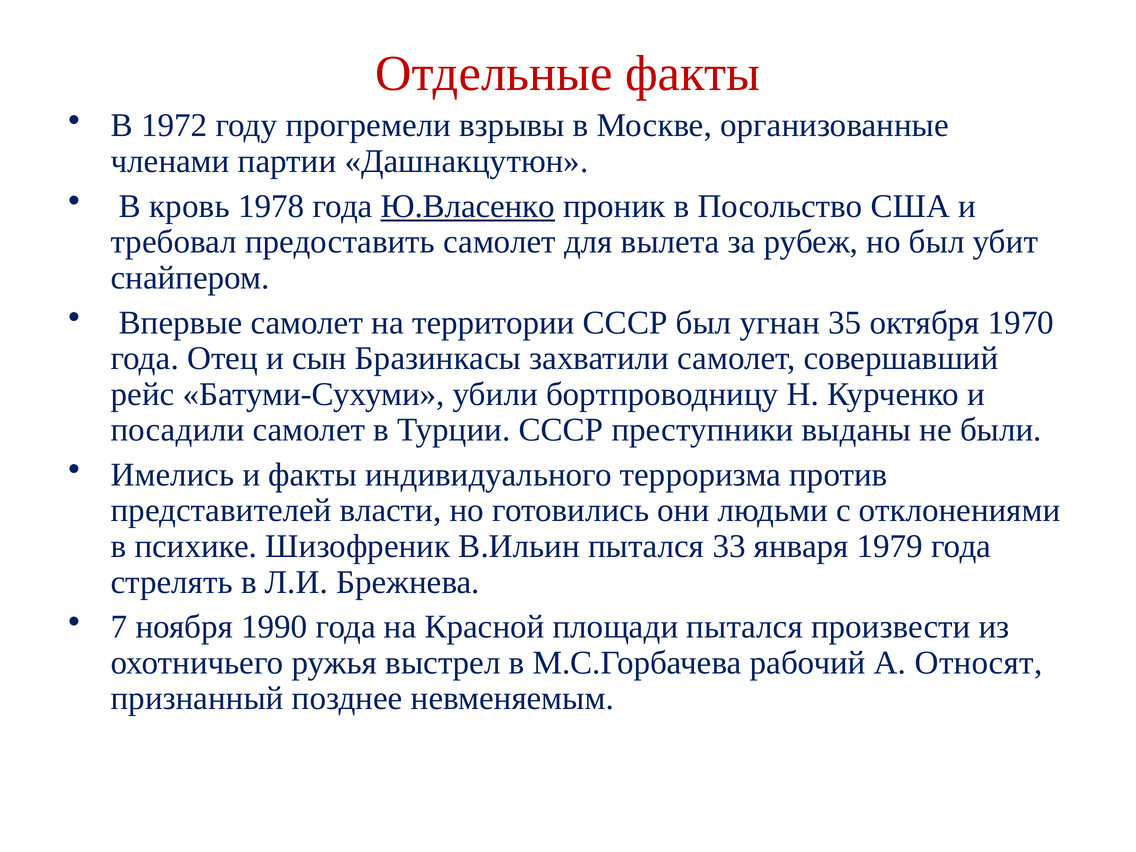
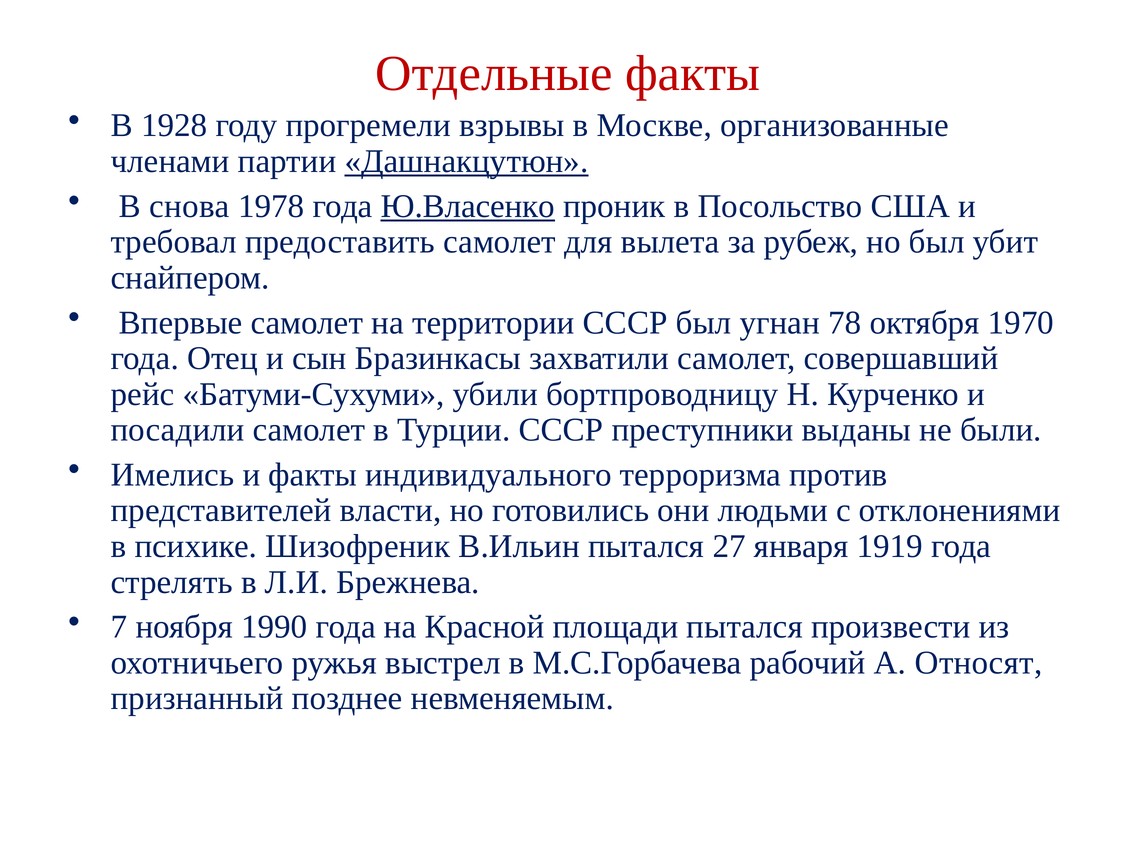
1972: 1972 -> 1928
Дашнакцутюн underline: none -> present
кровь: кровь -> снова
35: 35 -> 78
33: 33 -> 27
1979: 1979 -> 1919
